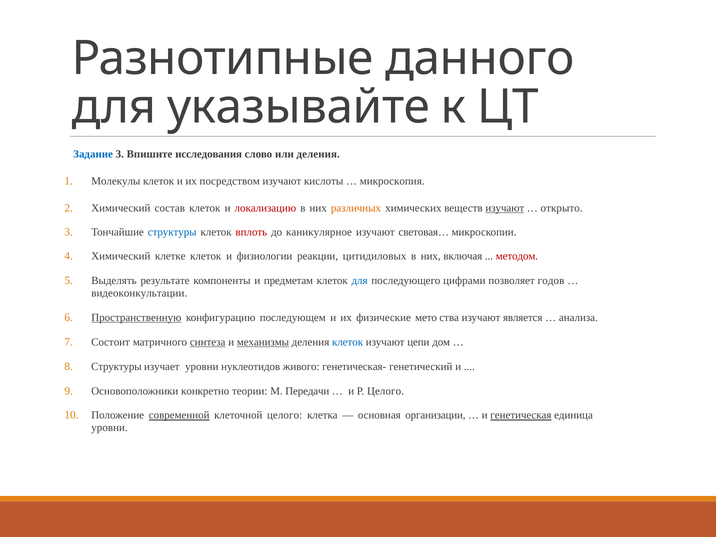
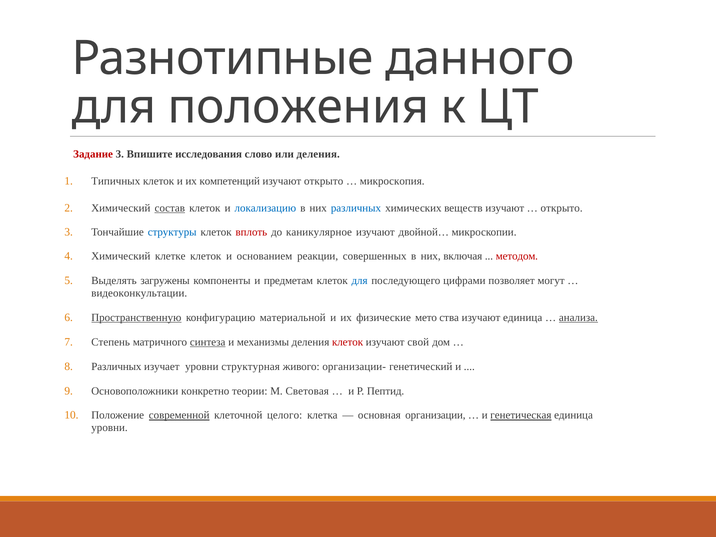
указывайте: указывайте -> положения
Задание colour: blue -> red
Молекулы: Молекулы -> Типичных
посредством: посредством -> компетенций
изучают кислоты: кислоты -> открыто
состав underline: none -> present
локализацию colour: red -> blue
различных at (356, 208) colour: orange -> blue
изучают at (505, 208) underline: present -> none
световая…: световая… -> двойной…
физиологии: физиологии -> основанием
цитидиловых: цитидиловых -> совершенных
результате: результате -> загружены
годов: годов -> могут
последующем: последующем -> материальной
изучают является: является -> единица
анализа underline: none -> present
Состоит: Состоит -> Степень
механизмы underline: present -> none
клеток at (348, 342) colour: blue -> red
цепи: цепи -> свой
Структуры at (116, 367): Структуры -> Различных
нуклеотидов: нуклеотидов -> структурная
генетическая-: генетическая- -> организации-
Передачи: Передачи -> Световая
Р Целого: Целого -> Пептид
